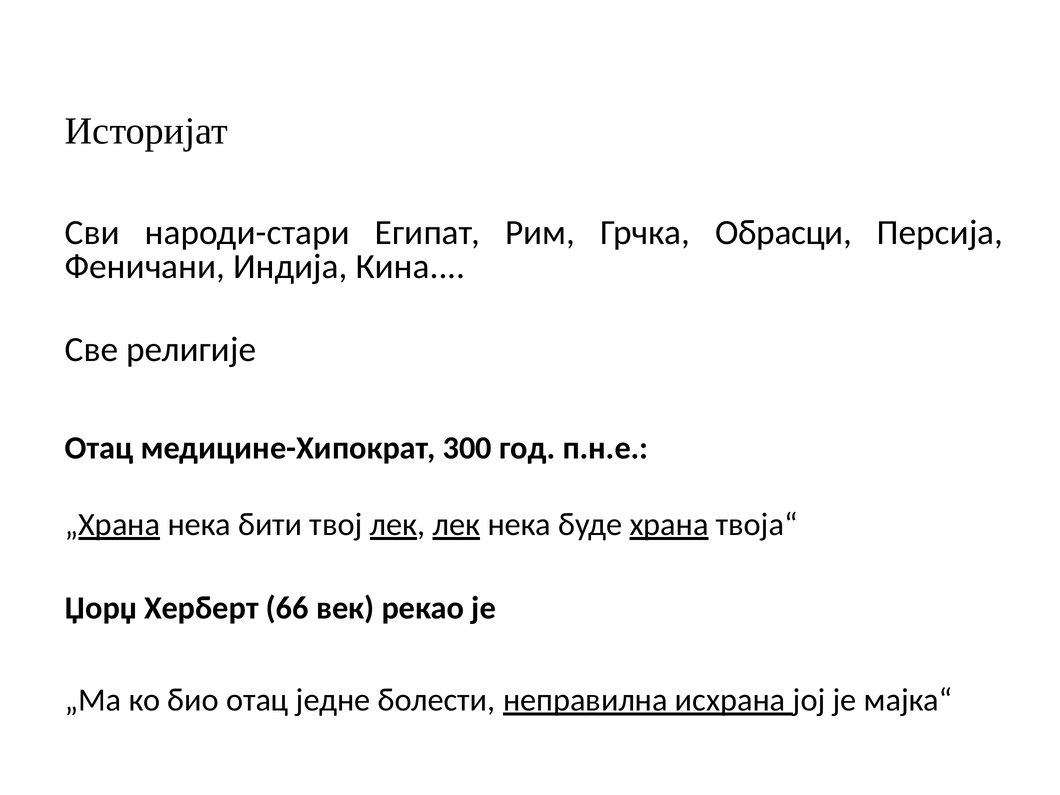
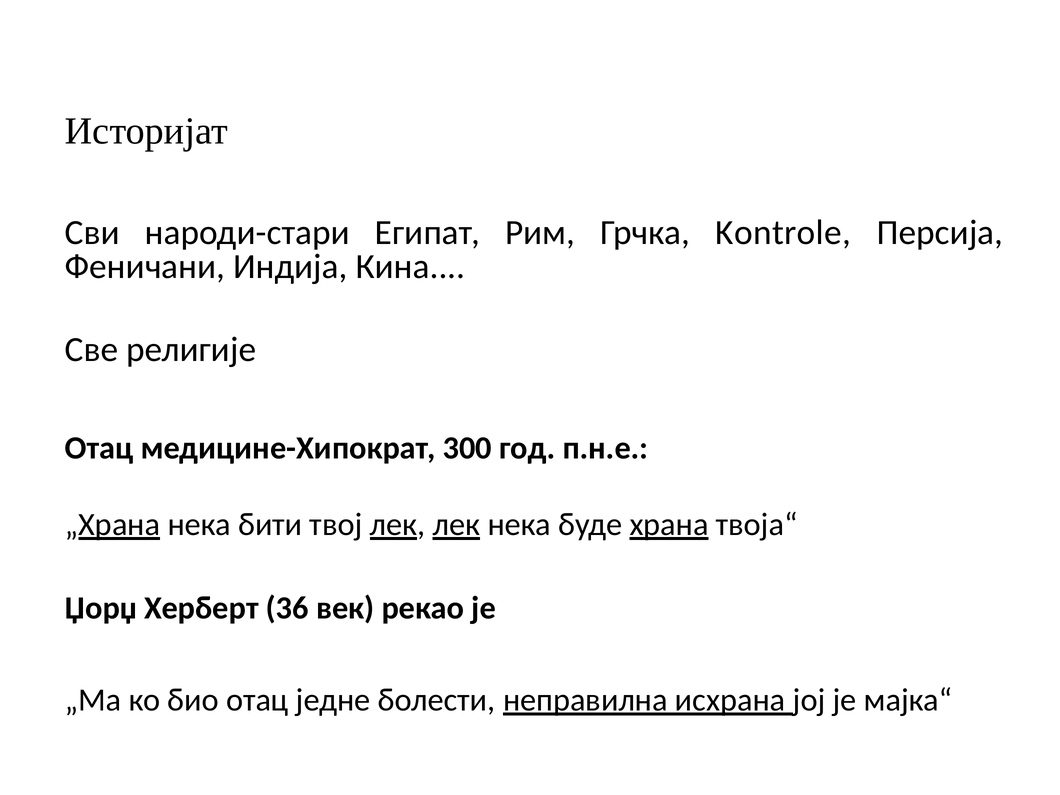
Обрасци: Обрасци -> Kontrole
66: 66 -> 36
